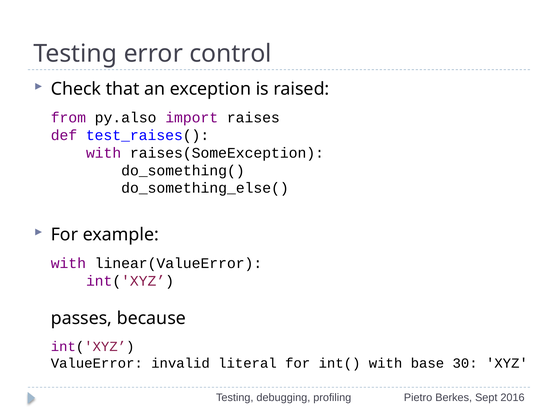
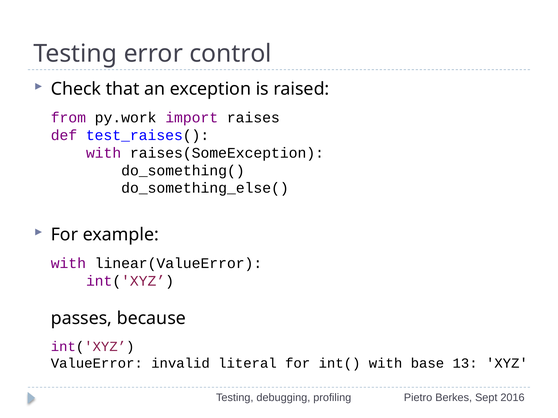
py.also: py.also -> py.work
30: 30 -> 13
